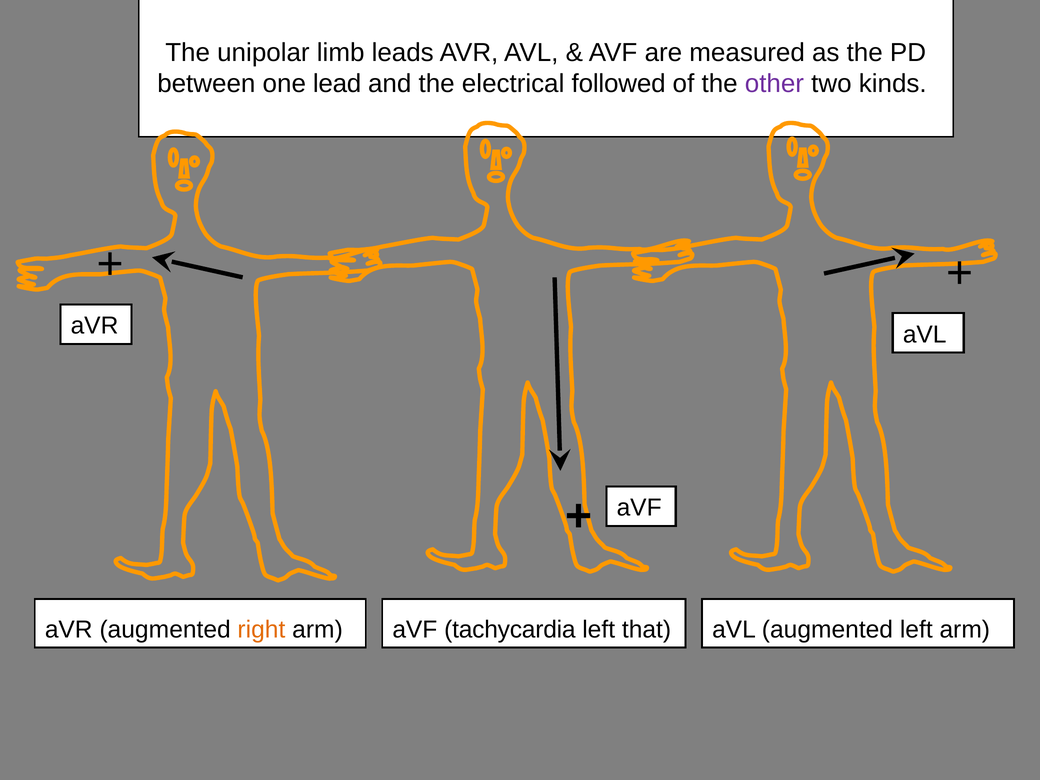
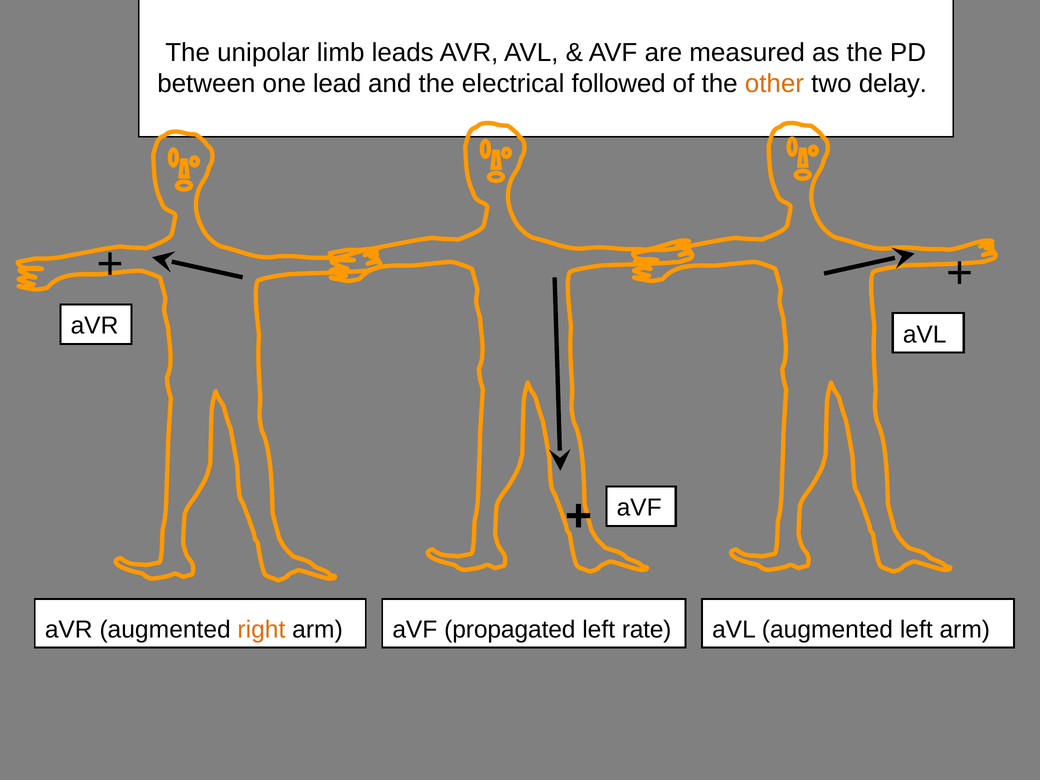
other colour: purple -> orange
kinds: kinds -> delay
tachycardia: tachycardia -> propagated
that: that -> rate
